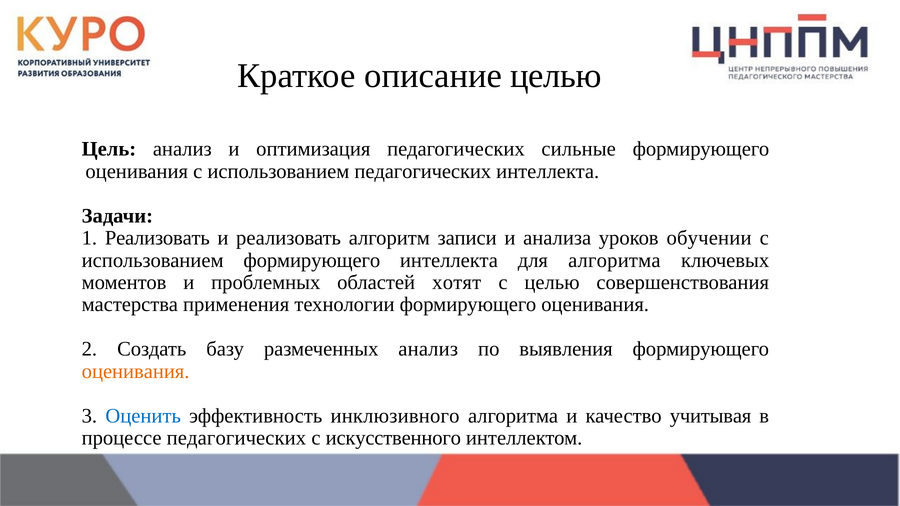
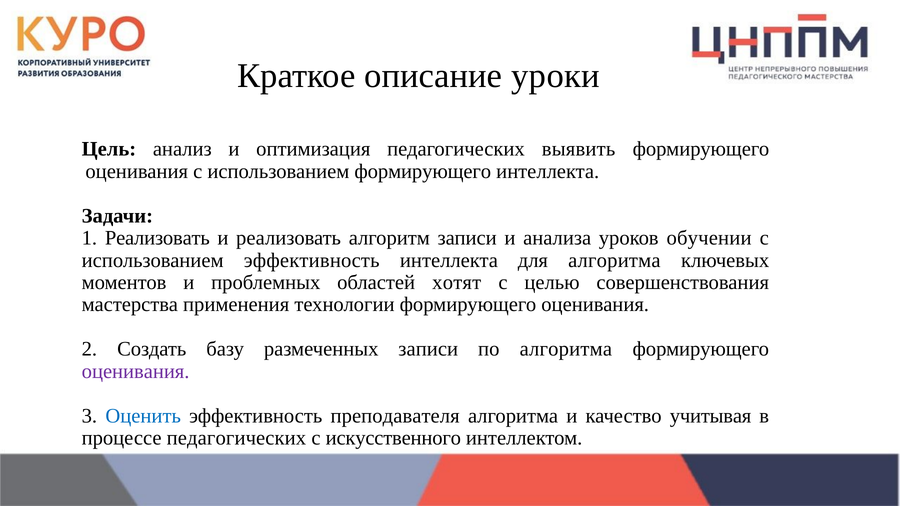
описание целью: целью -> уроки
сильные: сильные -> выявить
использованием педагогических: педагогических -> формирующего
использованием формирующего: формирующего -> эффективность
размеченных анализ: анализ -> записи
по выявления: выявления -> алгоритма
оценивания at (136, 372) colour: orange -> purple
инклюзивного: инклюзивного -> преподавателя
